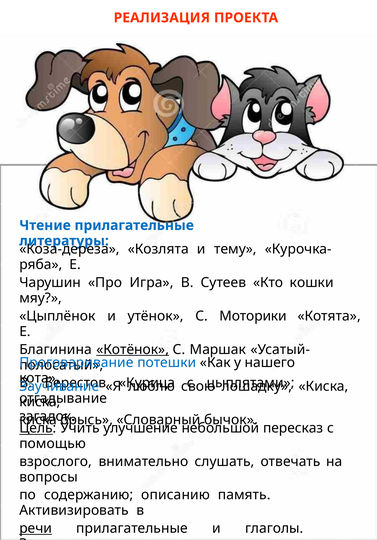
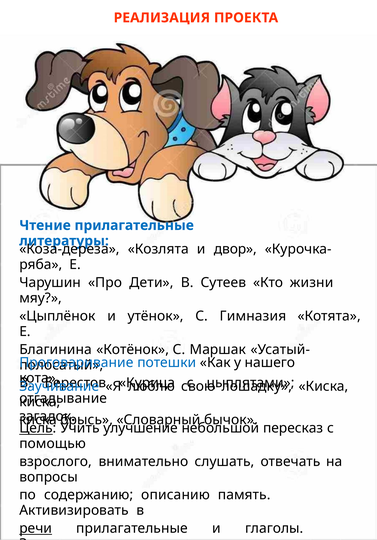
тему: тему -> двор
Игра: Игра -> Дети
кошки: кошки -> жизни
Моторики: Моторики -> Гимназия
Котёнок underline: present -> none
